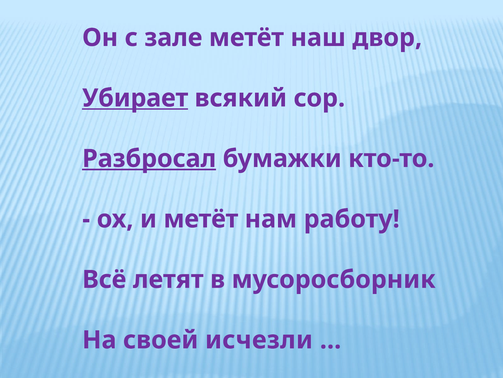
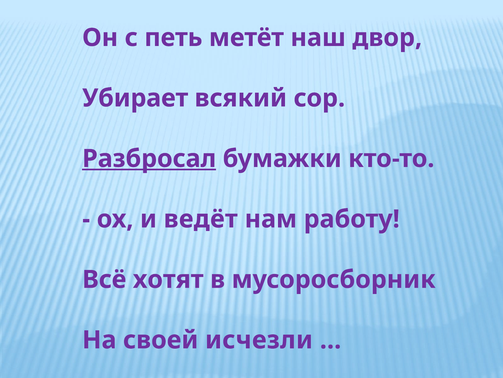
зале: зале -> петь
Убирает underline: present -> none
и метёт: метёт -> ведёт
летят: летят -> хотят
